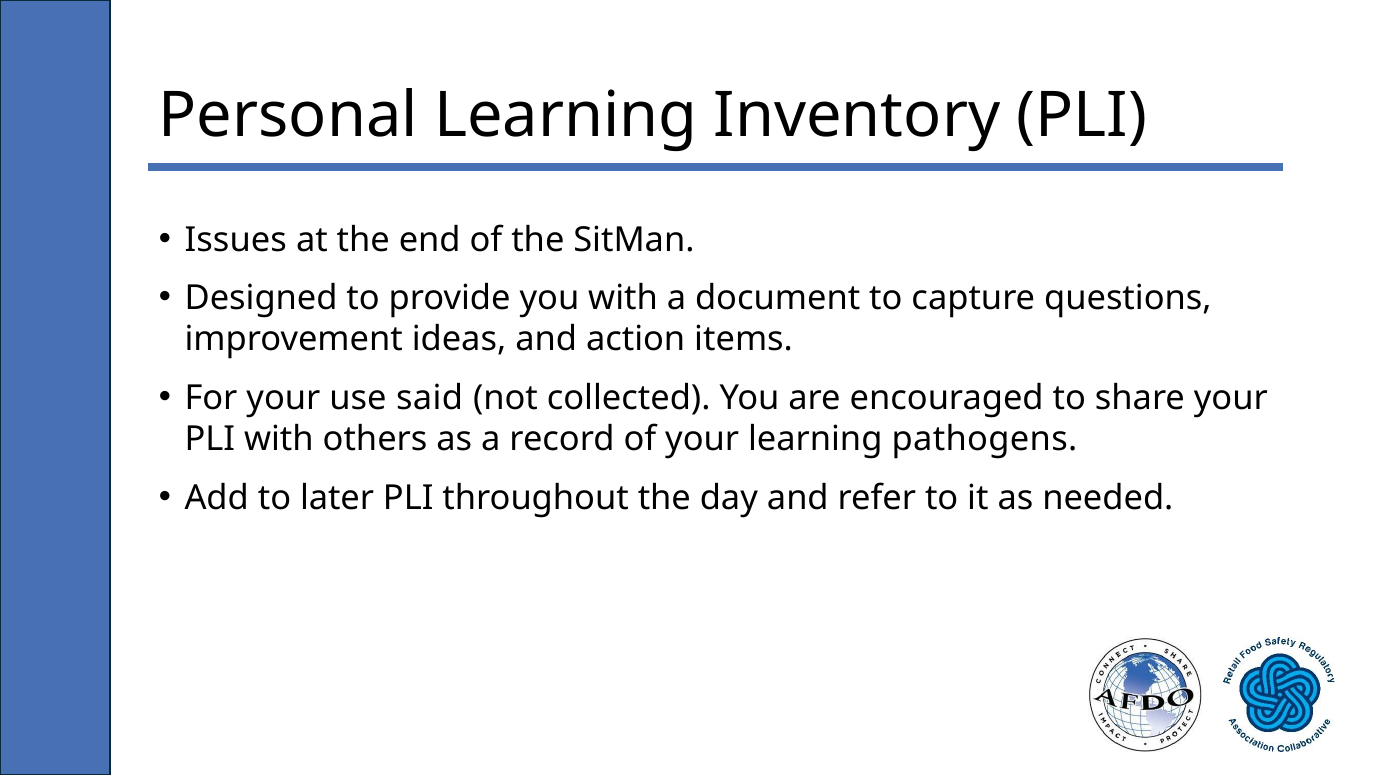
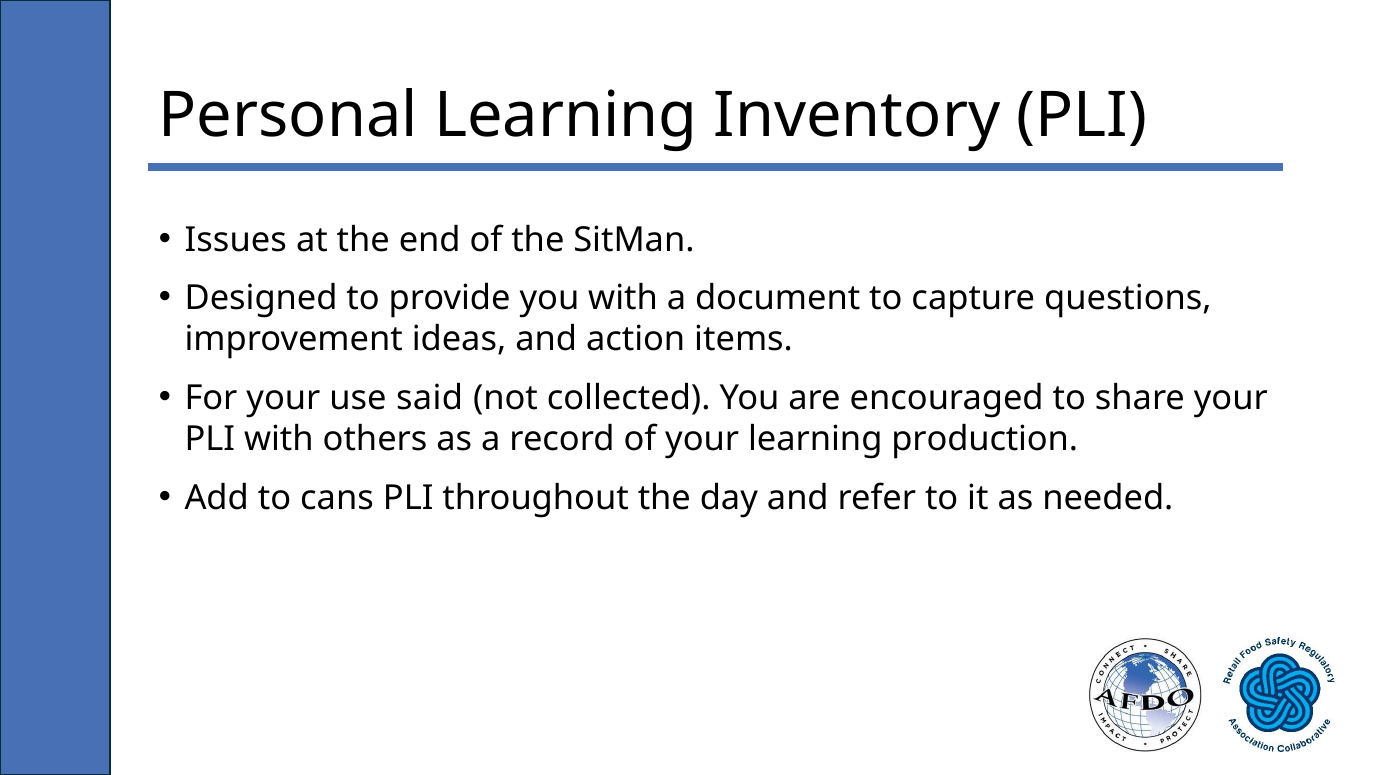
pathogens: pathogens -> production
later: later -> cans
